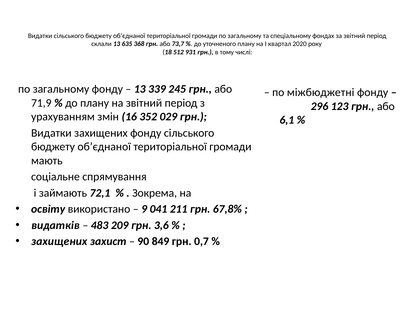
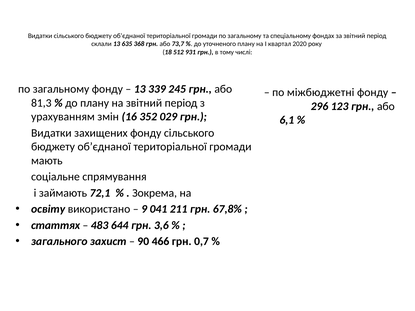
71,9: 71,9 -> 81,3
видатків: видатків -> статтях
209: 209 -> 644
захищених at (59, 242): захищених -> загального
849: 849 -> 466
